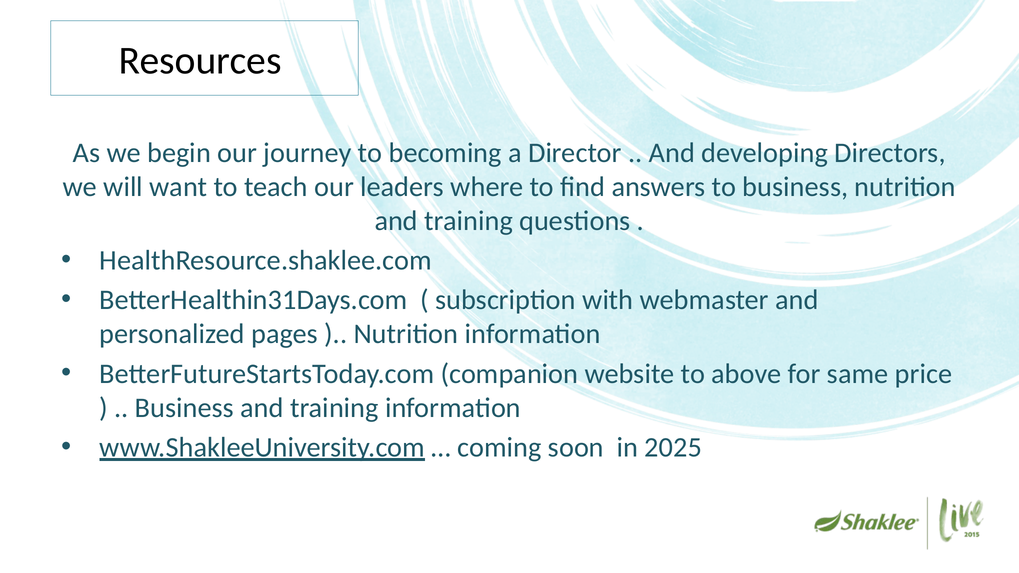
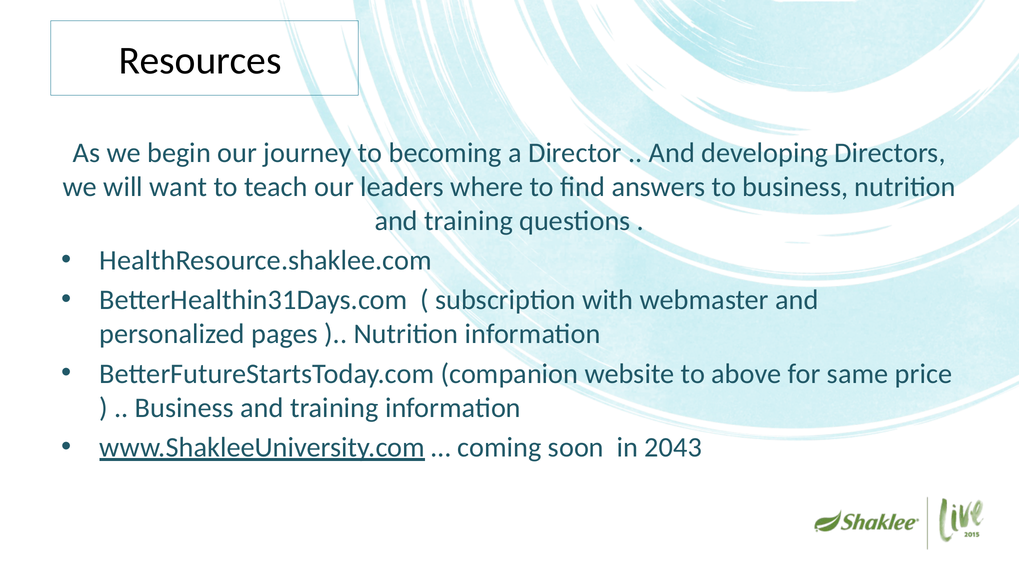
2025: 2025 -> 2043
